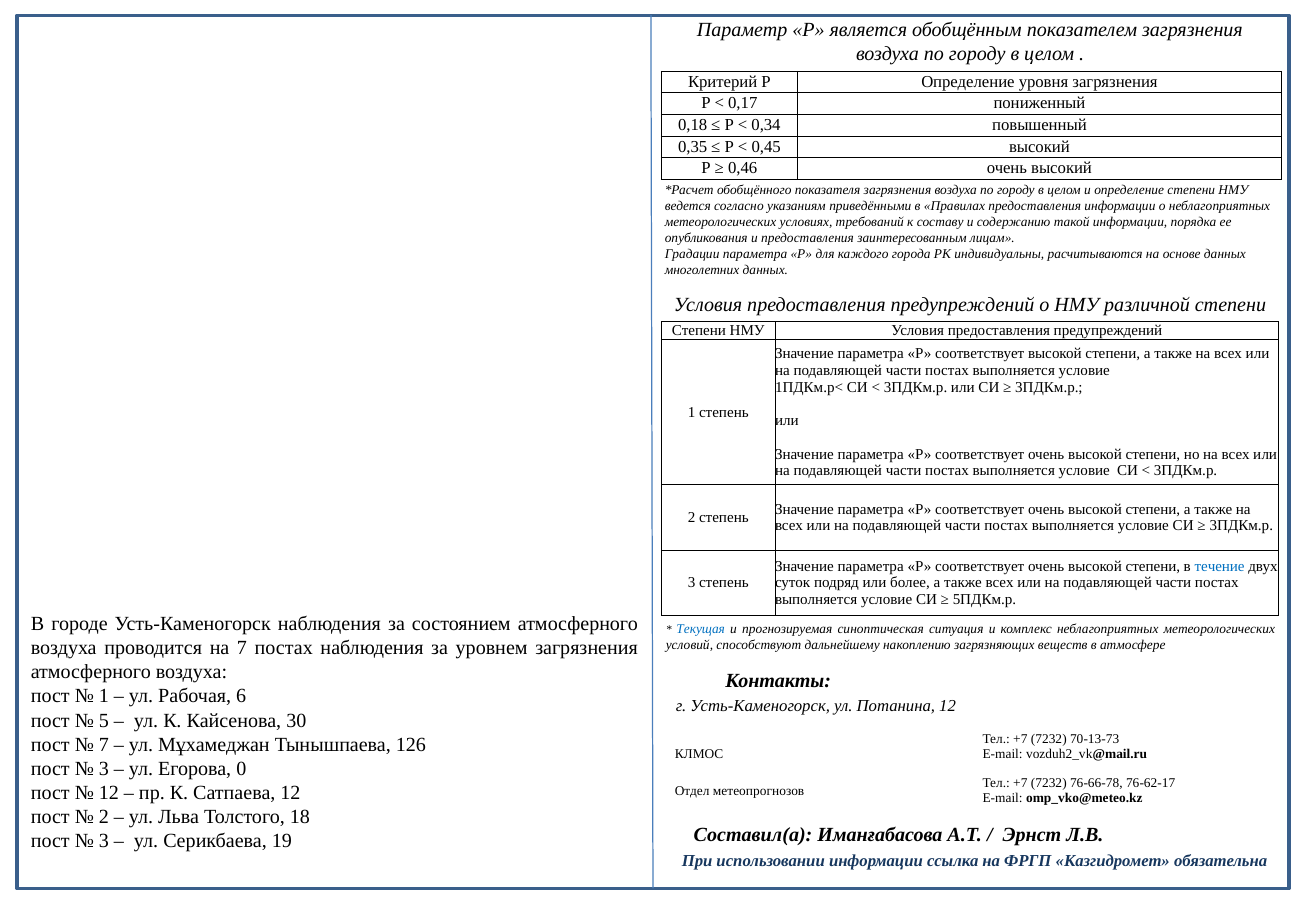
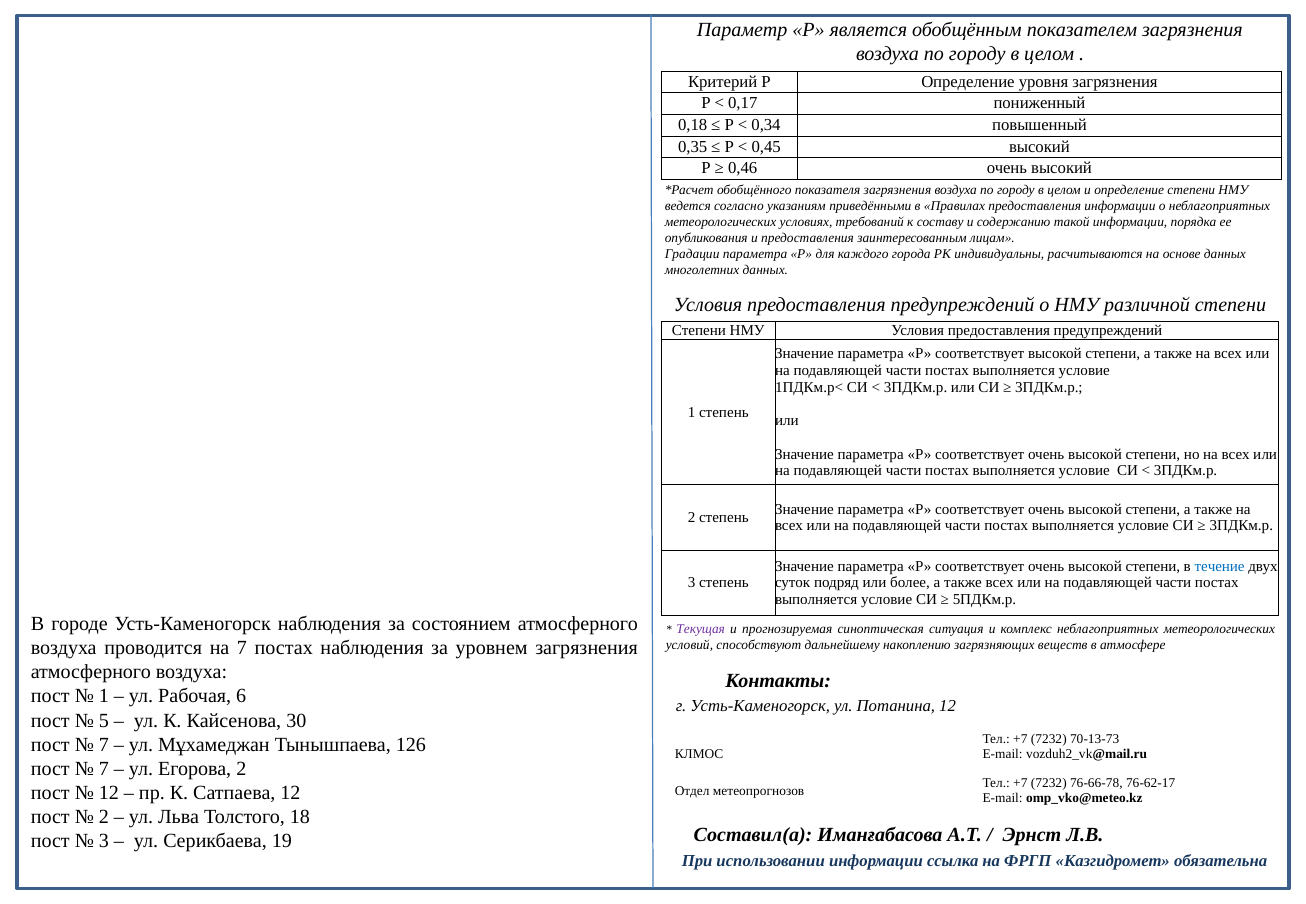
Текущая colour: blue -> purple
3 at (104, 769): 3 -> 7
Егорова 0: 0 -> 2
